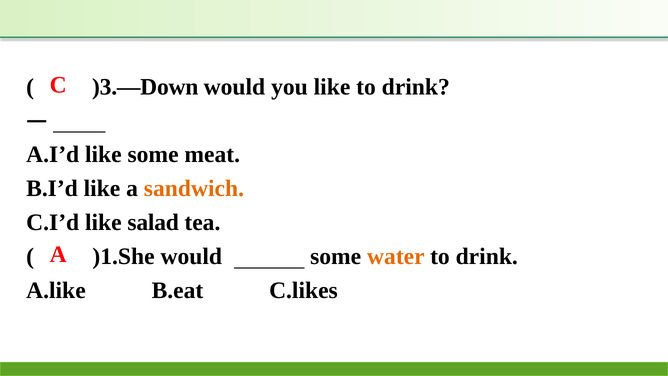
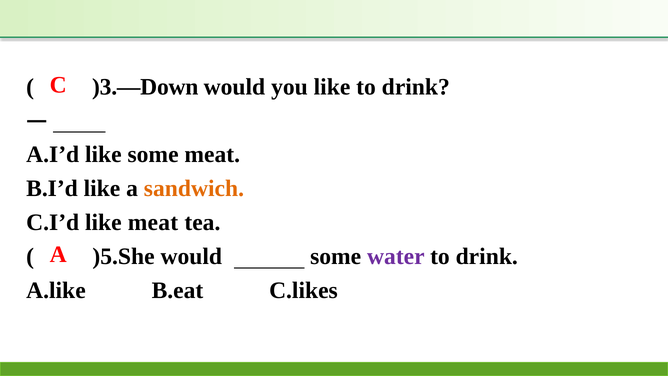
like salad: salad -> meat
)1.She: )1.She -> )5.She
water colour: orange -> purple
